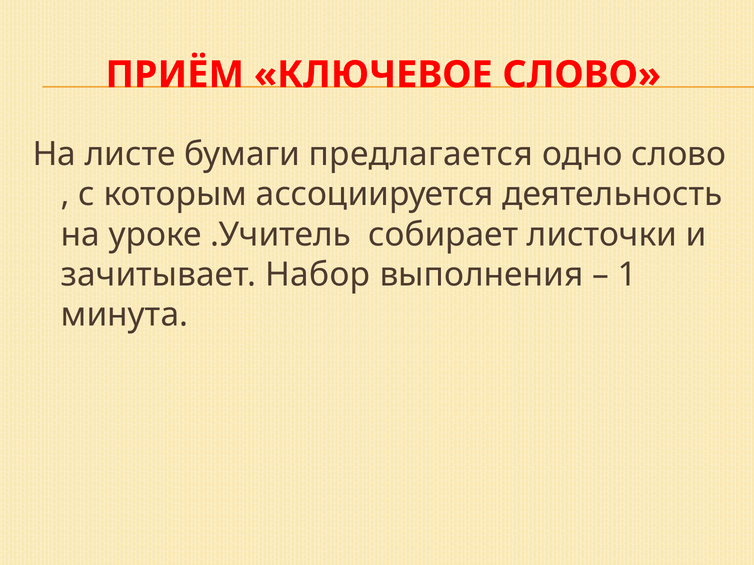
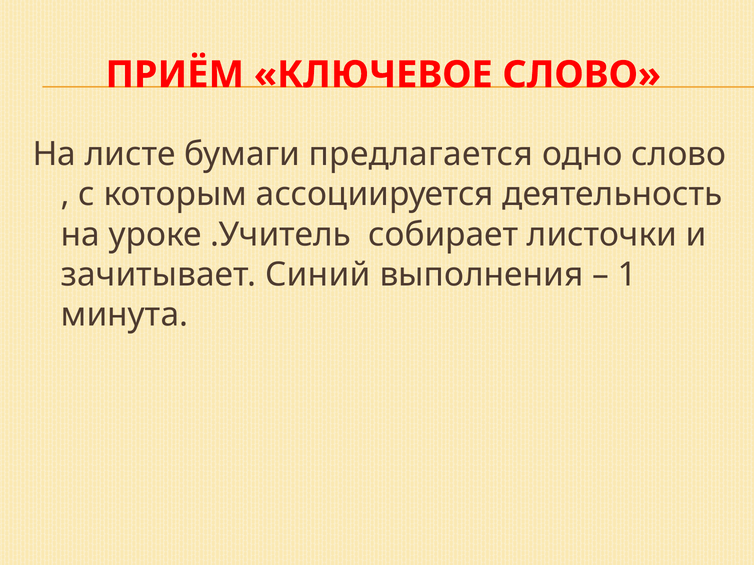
Набор: Набор -> Синий
